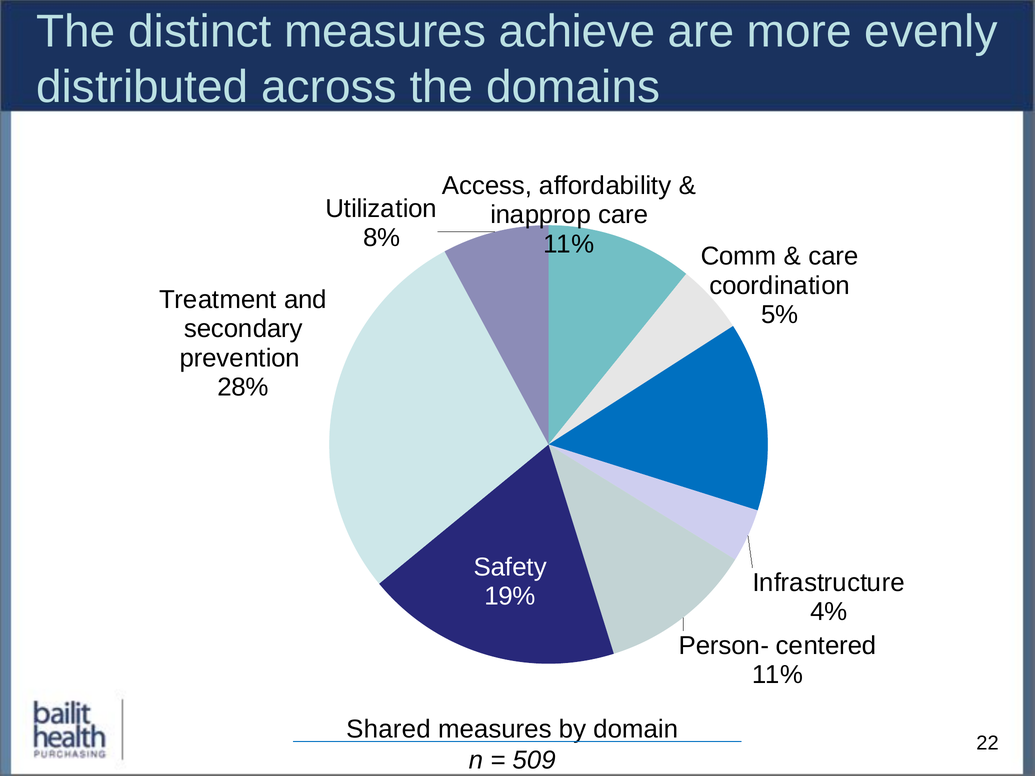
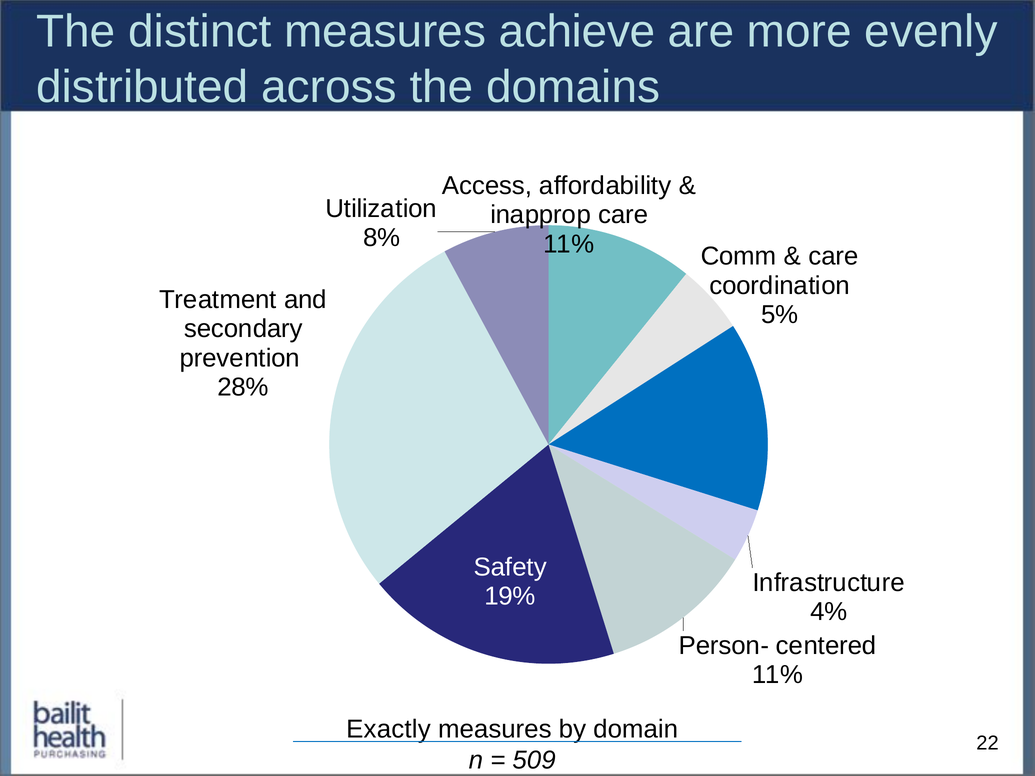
Shared: Shared -> Exactly
